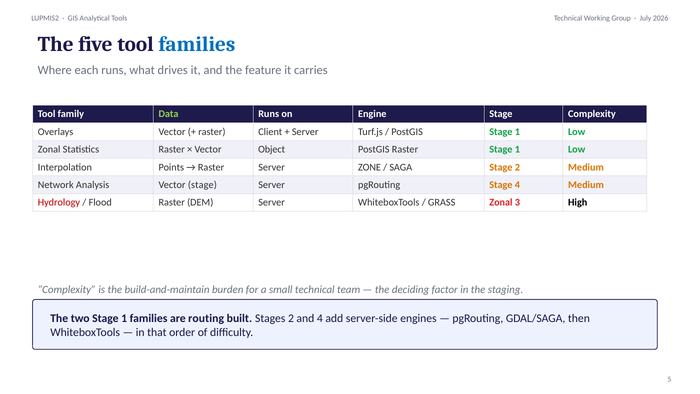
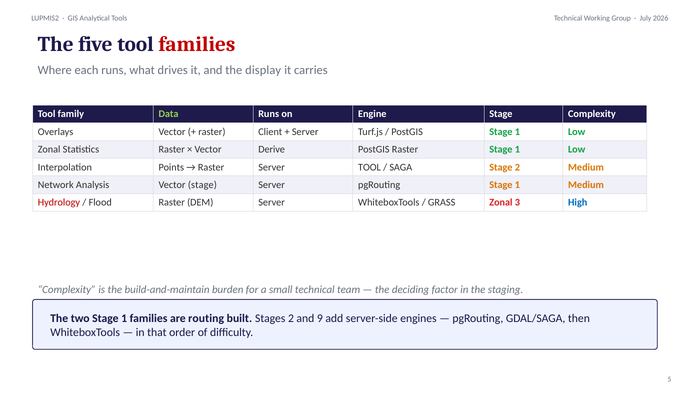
families at (197, 44) colour: blue -> red
feature: feature -> display
Object: Object -> Derive
Server ZONE: ZONE -> TOOL
pgRouting Stage 4: 4 -> 1
High colour: black -> blue
and 4: 4 -> 9
